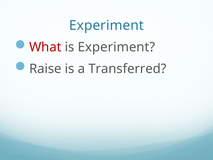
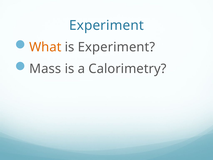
What colour: red -> orange
Raise: Raise -> Mass
Transferred: Transferred -> Calorimetry
